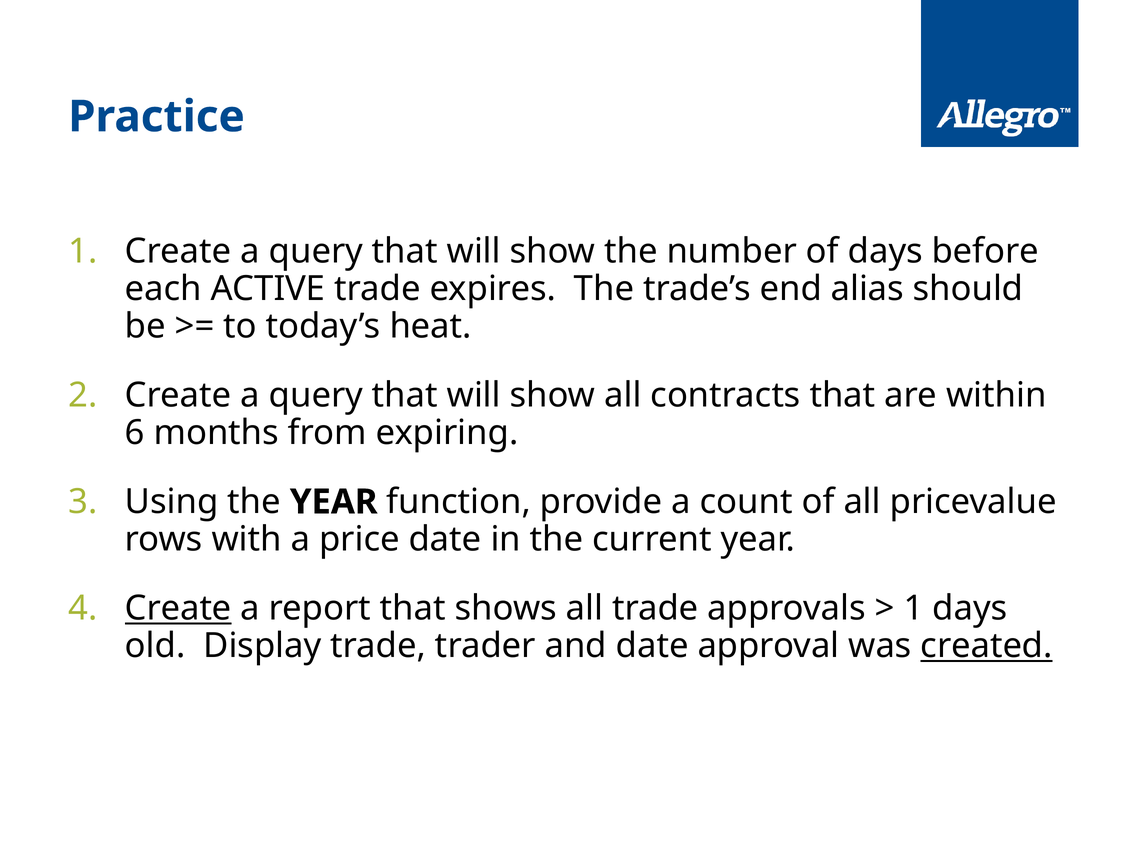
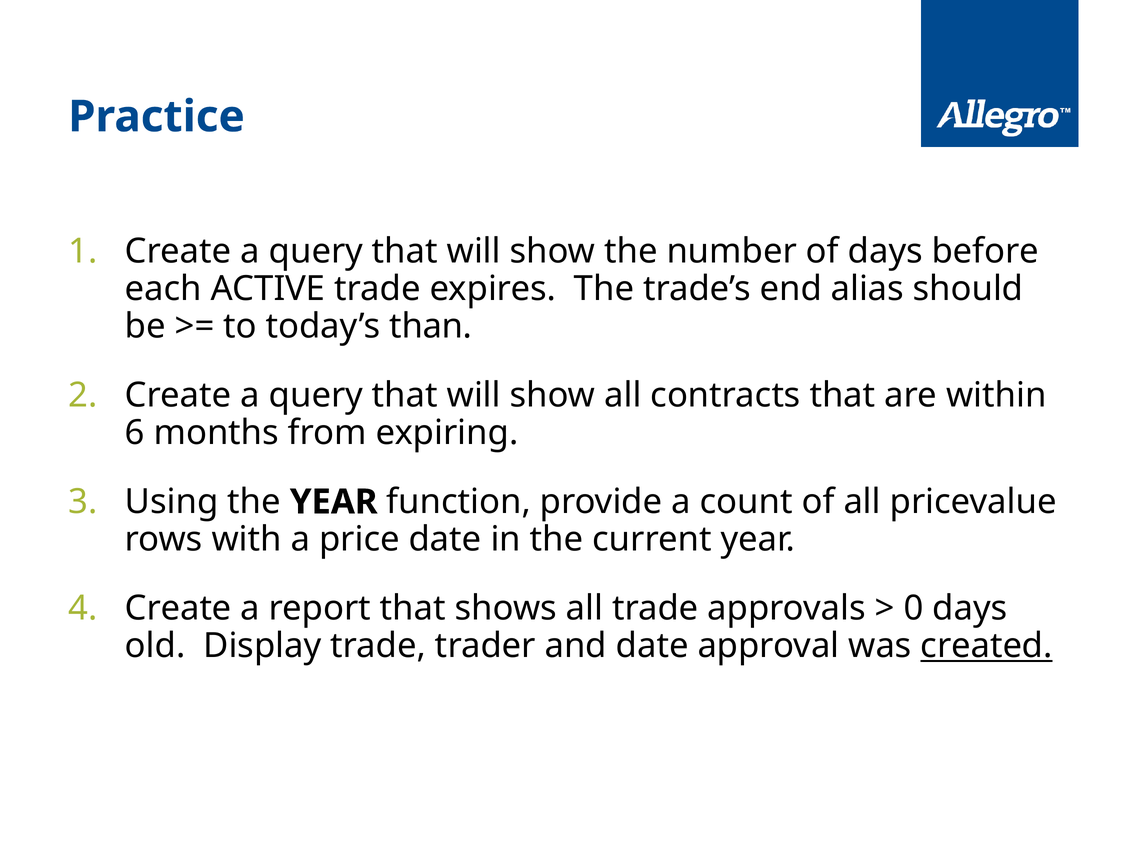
heat: heat -> than
Create at (178, 608) underline: present -> none
1 at (914, 608): 1 -> 0
